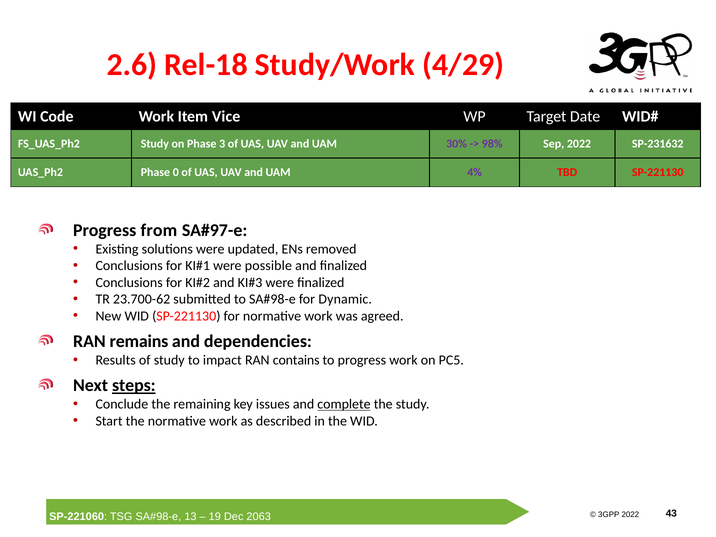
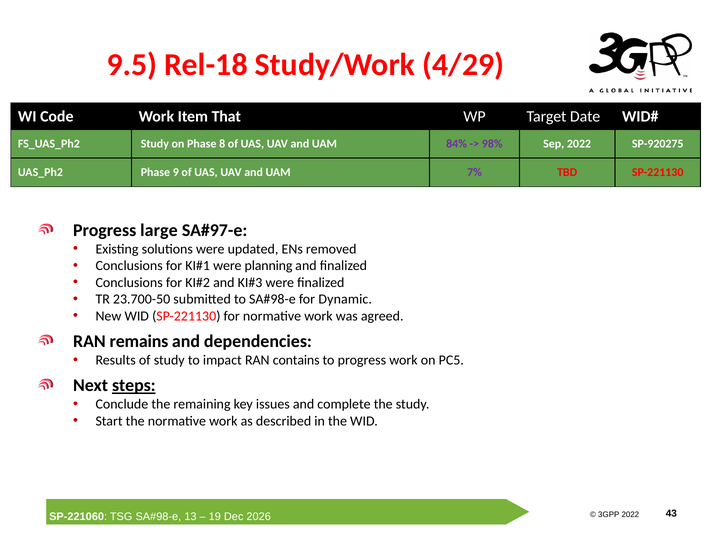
2.6: 2.6 -> 9.5
Vice: Vice -> That
3: 3 -> 8
30%: 30% -> 84%
SP-231632: SP-231632 -> SP-920275
0: 0 -> 9
4%: 4% -> 7%
from: from -> large
possible: possible -> planning
23.700-62: 23.700-62 -> 23.700-50
complete underline: present -> none
2063: 2063 -> 2026
